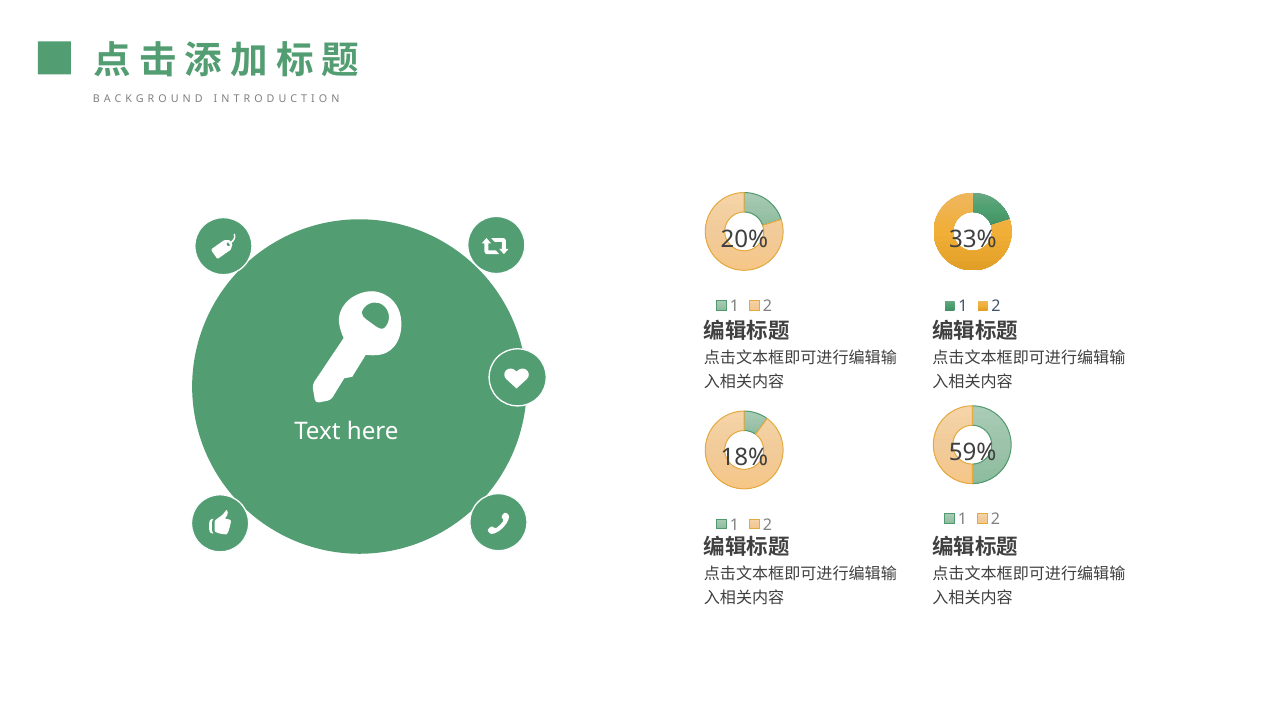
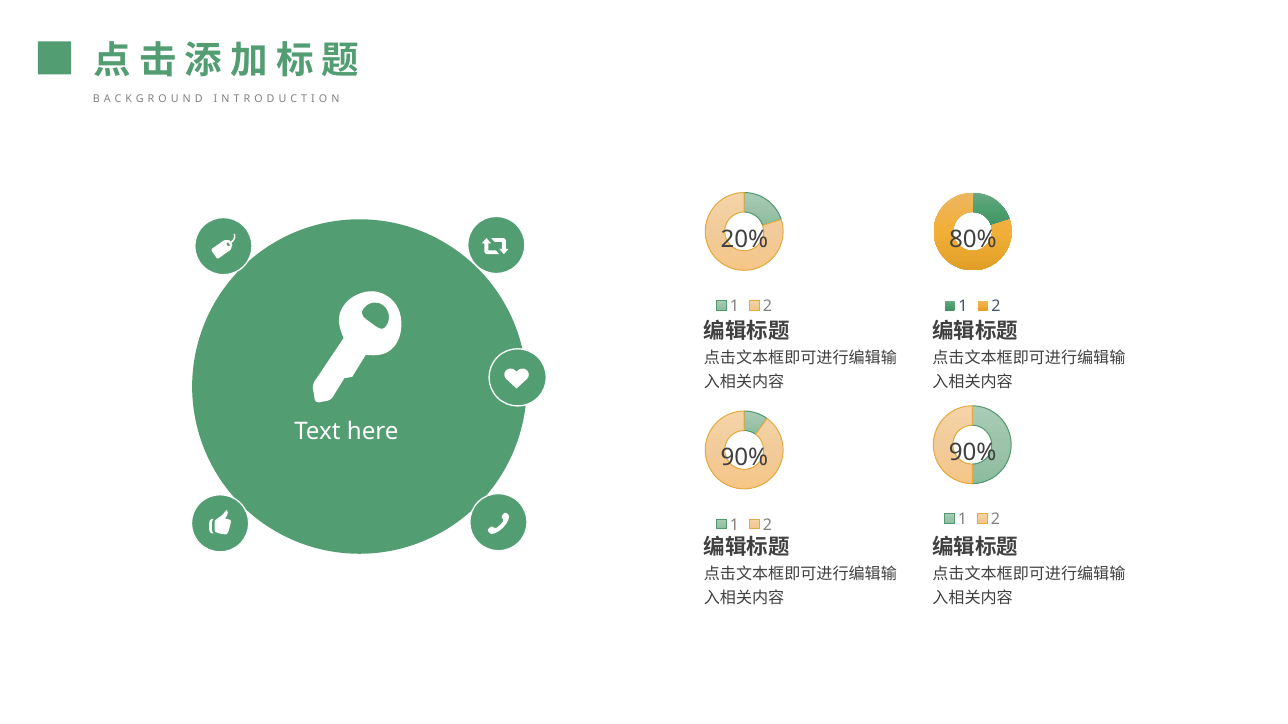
33%: 33% -> 80%
59% at (973, 453): 59% -> 90%
18% at (744, 458): 18% -> 90%
